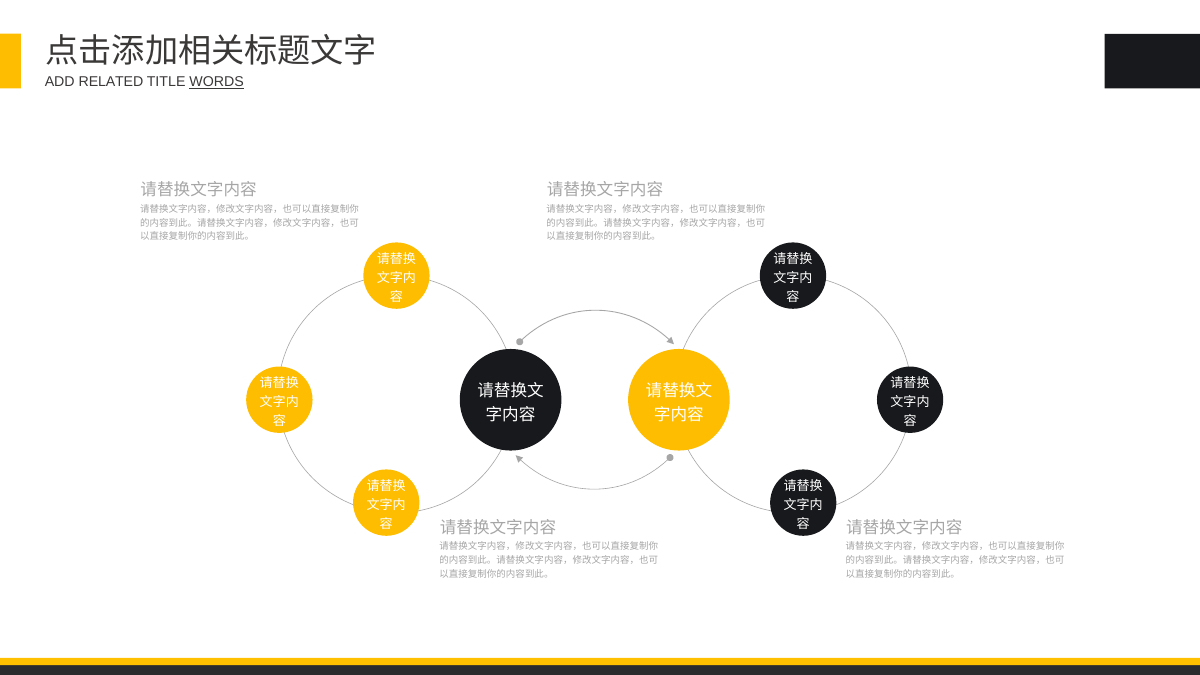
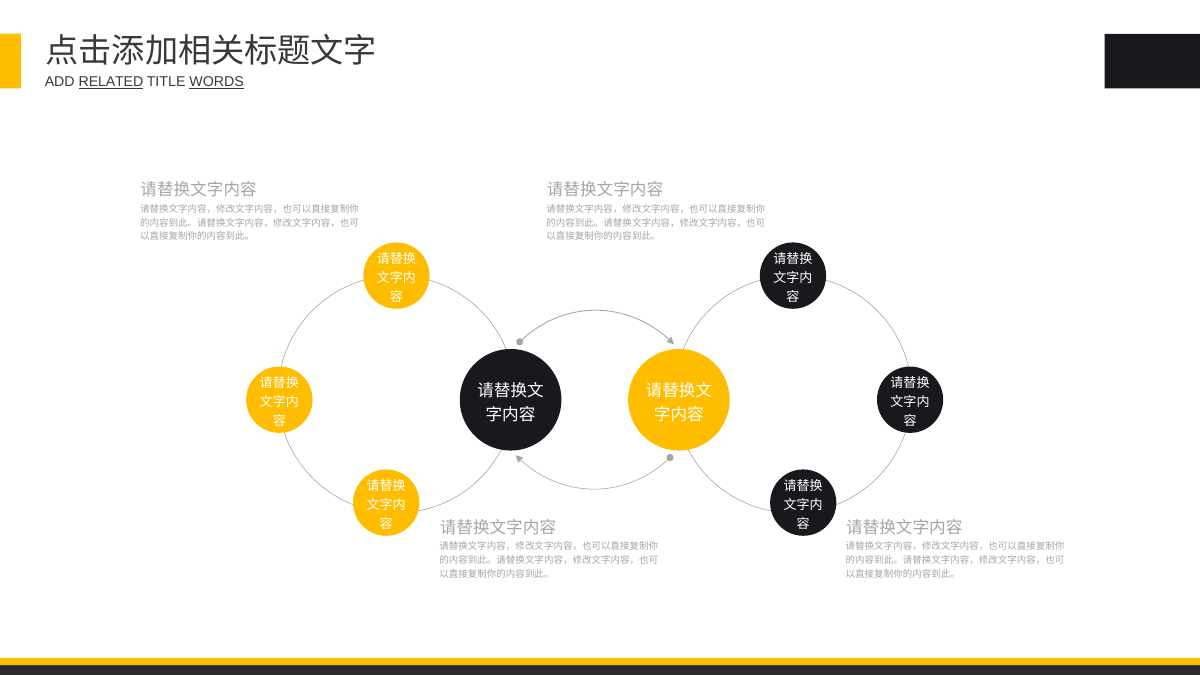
RELATED underline: none -> present
